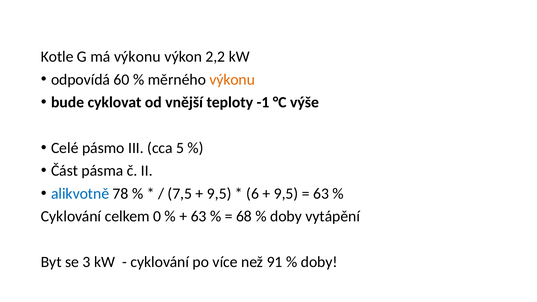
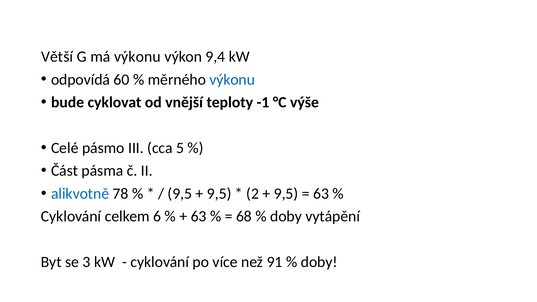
Kotle: Kotle -> Větší
2,2: 2,2 -> 9,4
výkonu at (232, 80) colour: orange -> blue
7,5 at (180, 194): 7,5 -> 9,5
6: 6 -> 2
0: 0 -> 6
